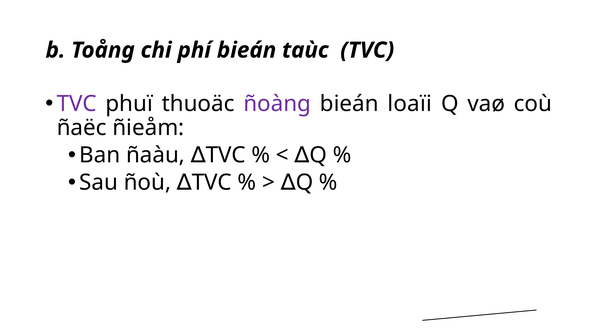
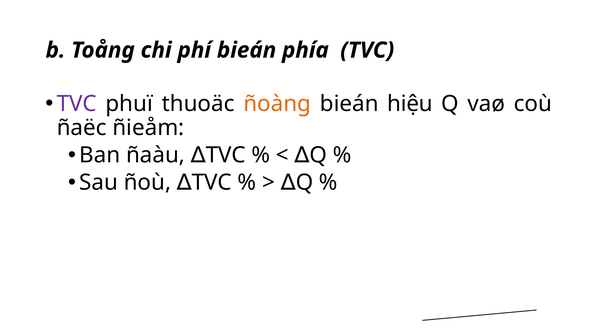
taùc: taùc -> phía
ñoàng colour: purple -> orange
loaïi: loaïi -> hiệu
